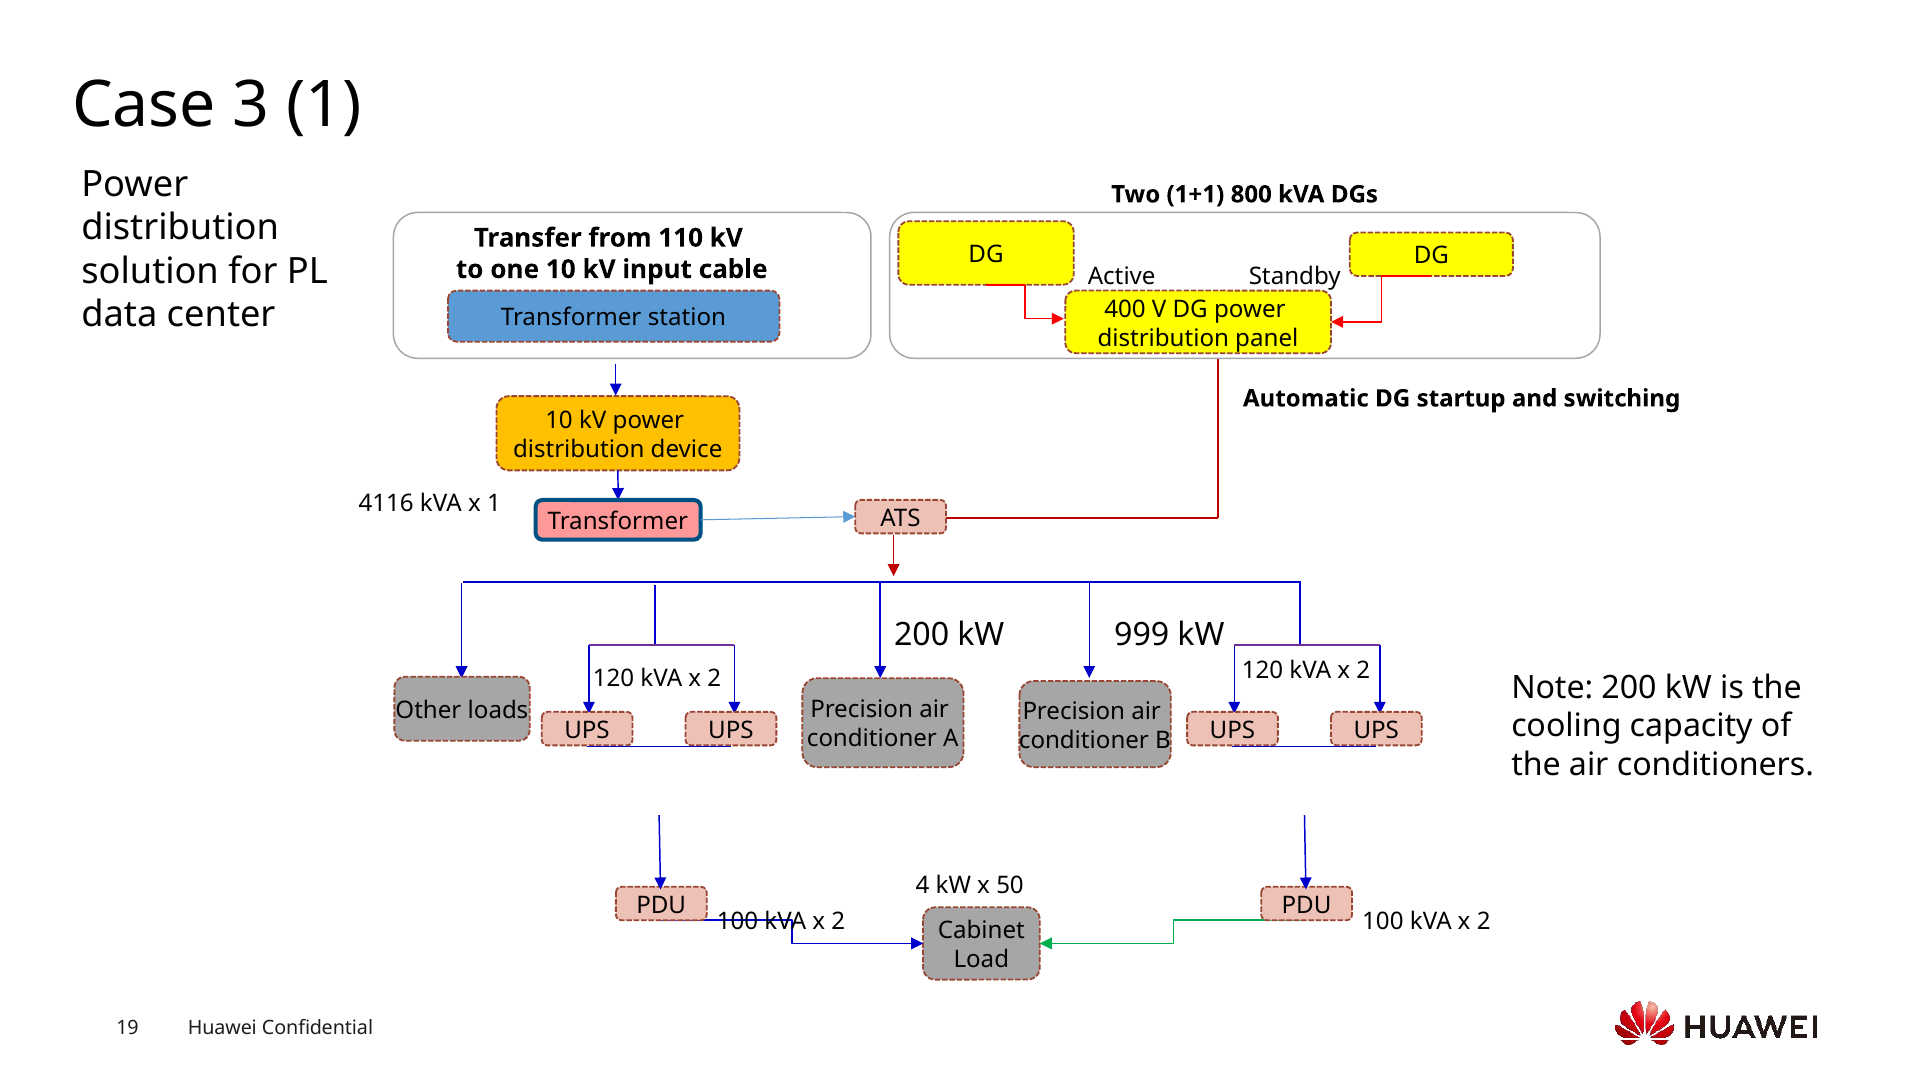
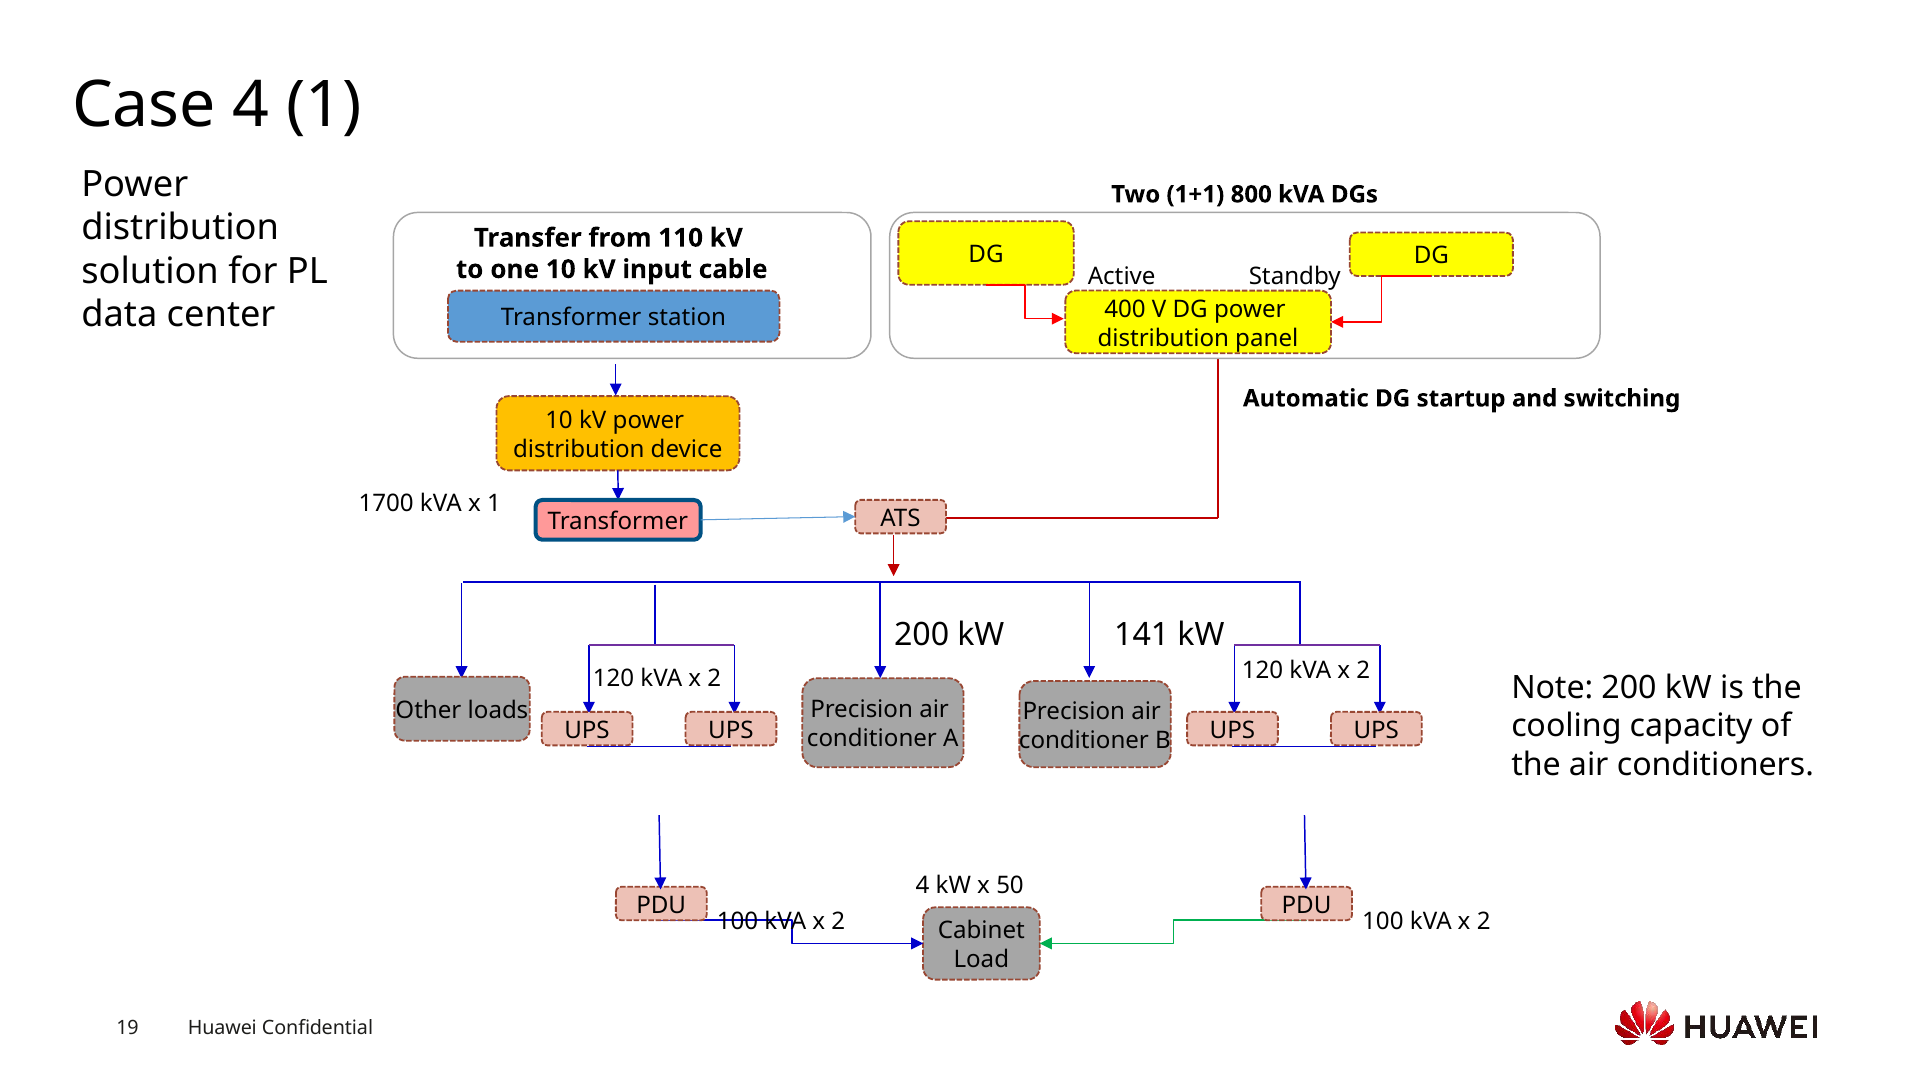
Case 3: 3 -> 4
4116: 4116 -> 1700
999: 999 -> 141
